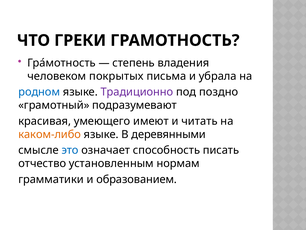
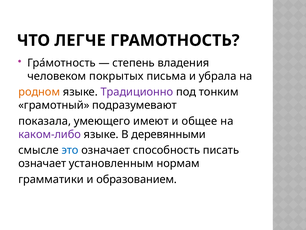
ГРЕКИ: ГРЕКИ -> ЛЕГЧЕ
родном colour: blue -> orange
поздно: поздно -> тонким
красивая: красивая -> показала
читать: читать -> общее
каком-либо colour: orange -> purple
отчество at (42, 163): отчество -> означает
